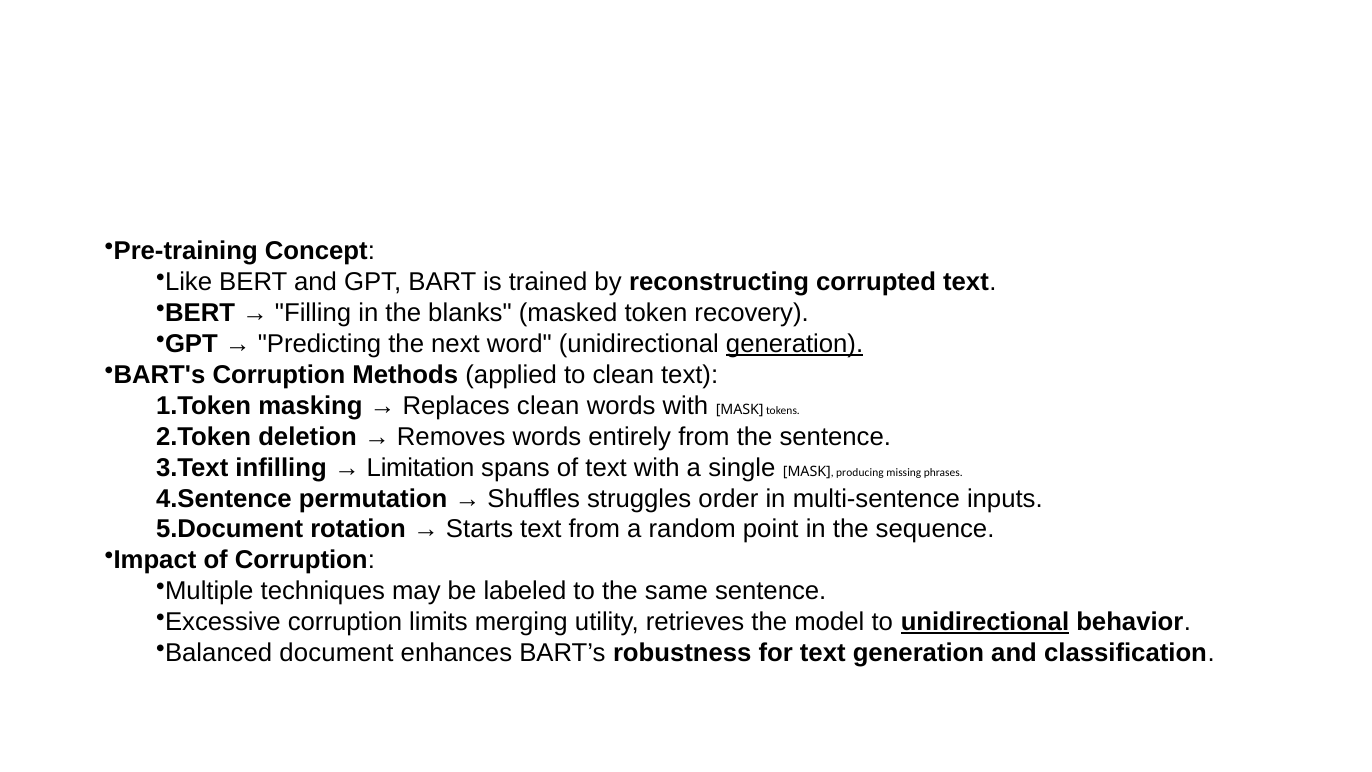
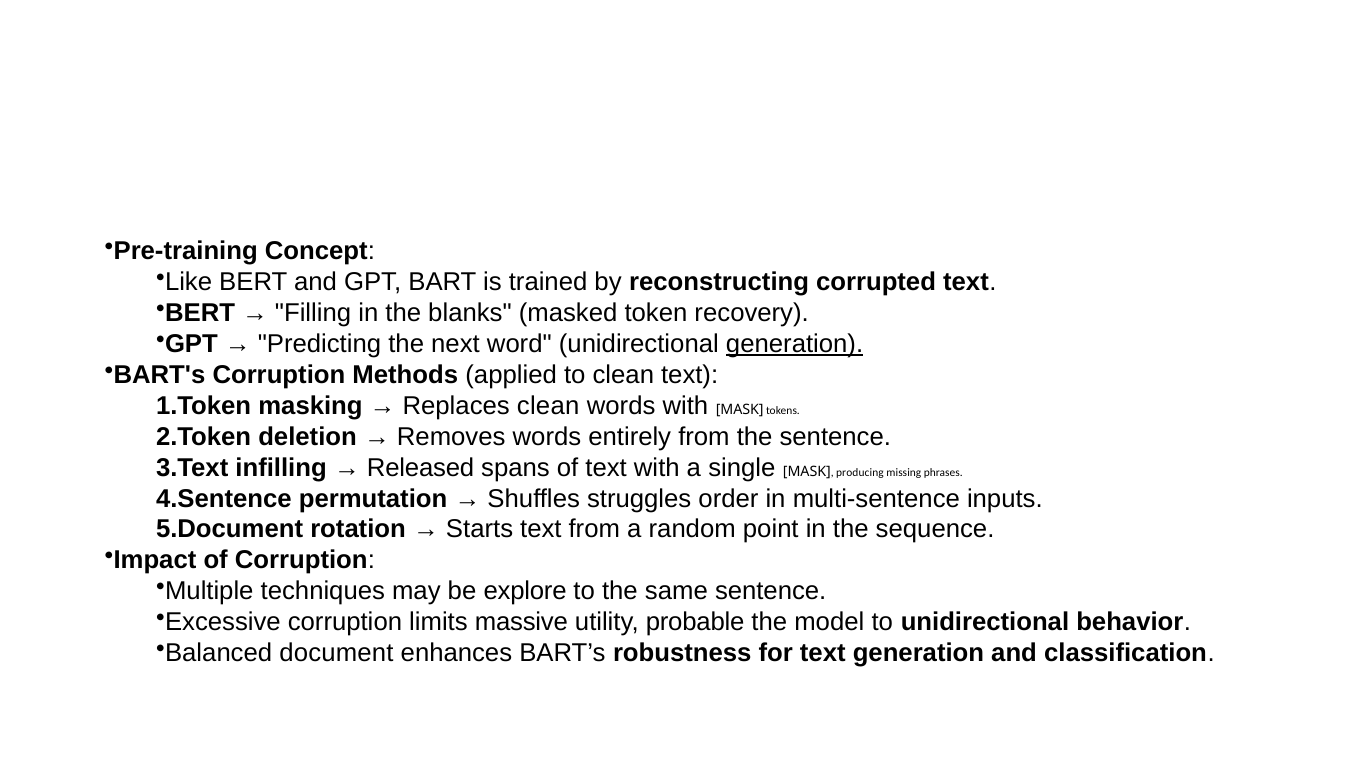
Limitation: Limitation -> Released
labeled: labeled -> explore
merging: merging -> massive
retrieves: retrieves -> probable
unidirectional at (985, 622) underline: present -> none
